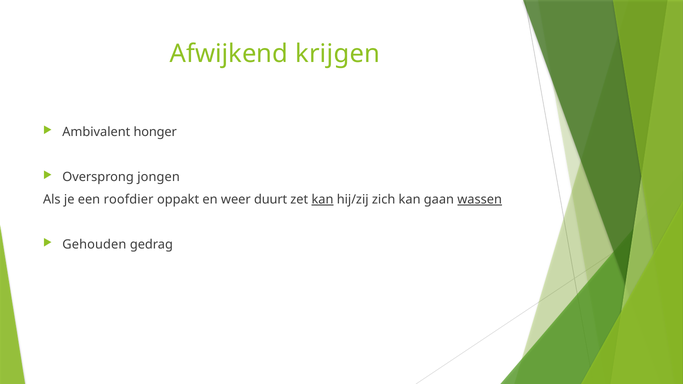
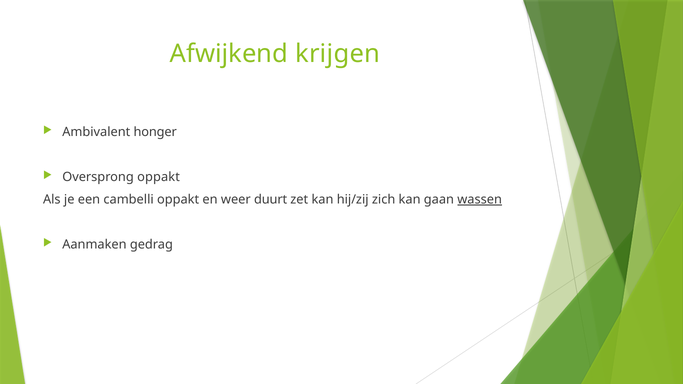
Oversprong jongen: jongen -> oppakt
roofdier: roofdier -> cambelli
kan at (322, 200) underline: present -> none
Gehouden: Gehouden -> Aanmaken
